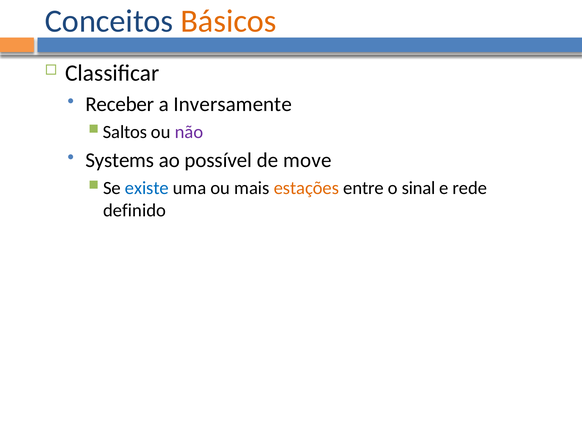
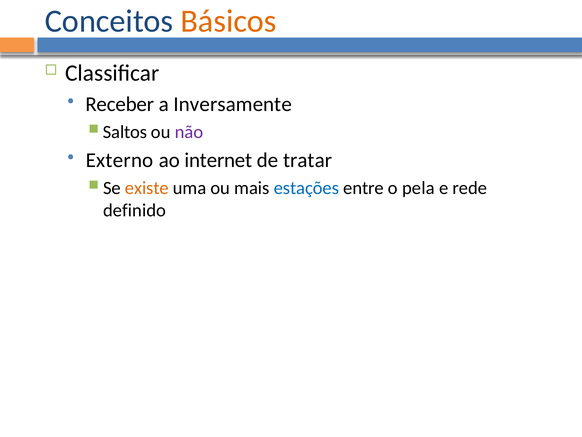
Systems: Systems -> Externo
possível: possível -> internet
move: move -> tratar
existe colour: blue -> orange
estações colour: orange -> blue
sinal: sinal -> pela
